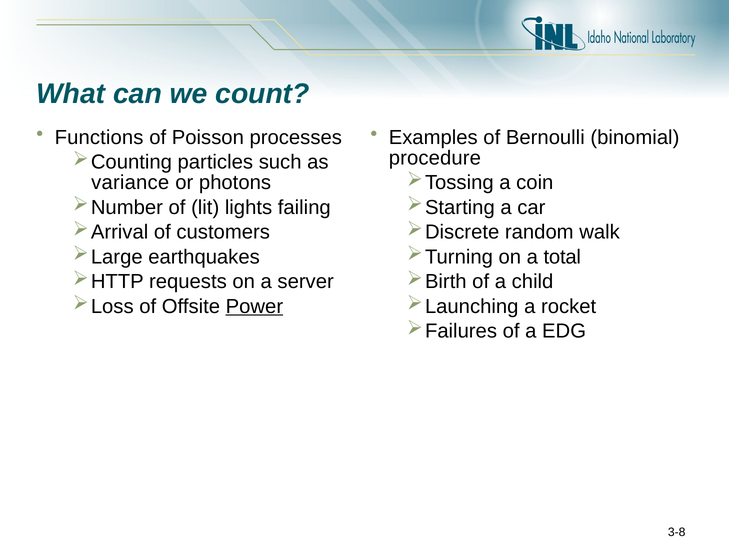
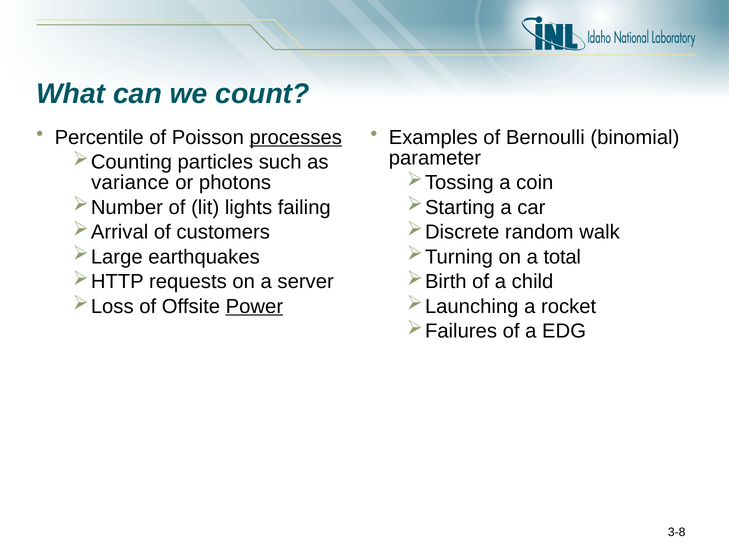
Functions: Functions -> Percentile
processes underline: none -> present
procedure: procedure -> parameter
